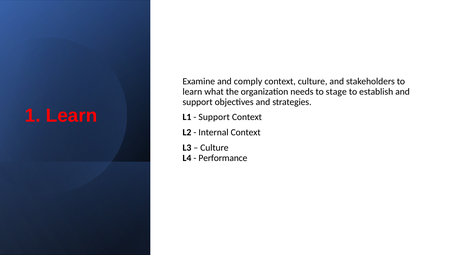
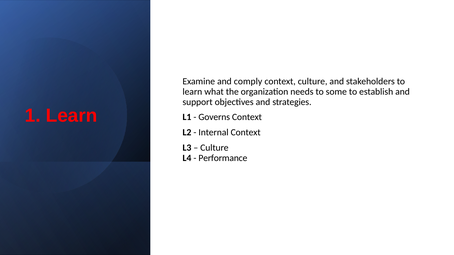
stage: stage -> some
Support at (214, 117): Support -> Governs
